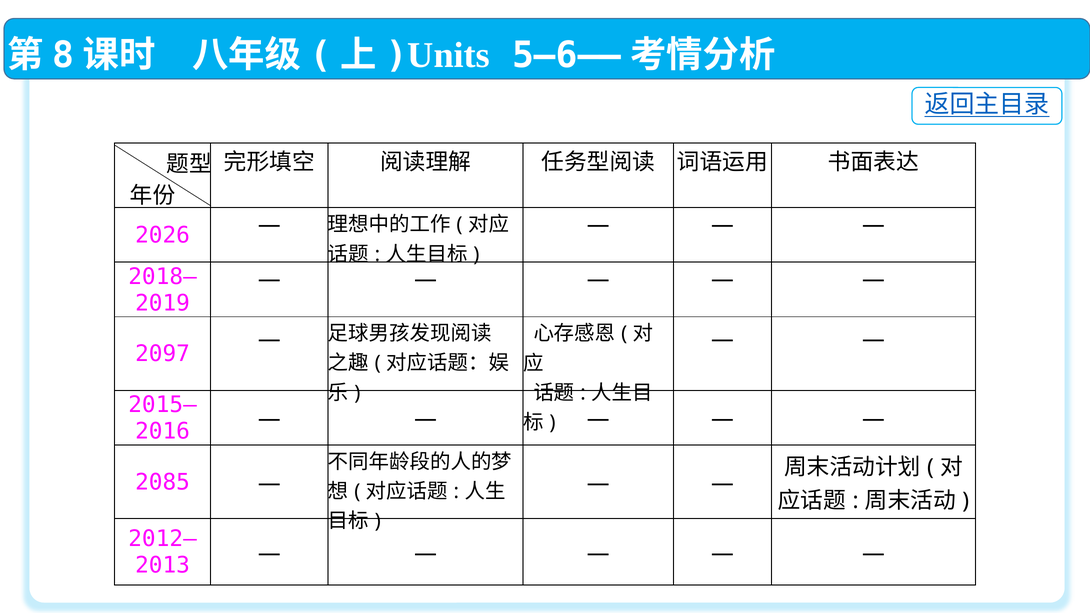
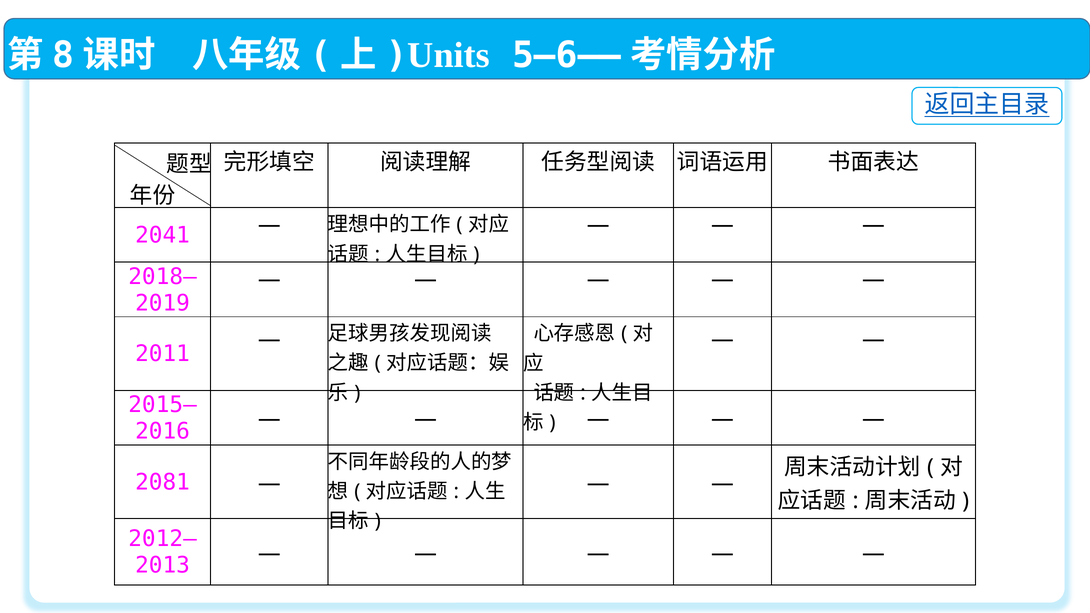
2026: 2026 -> 2041
2097: 2097 -> 2011
2085: 2085 -> 2081
